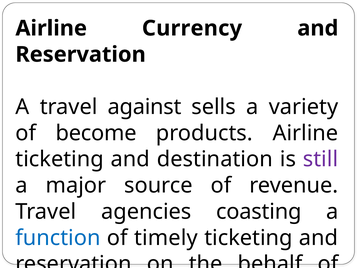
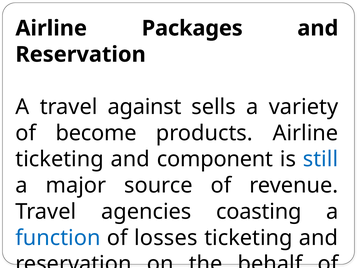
Currency: Currency -> Packages
destination: destination -> component
still colour: purple -> blue
timely: timely -> losses
